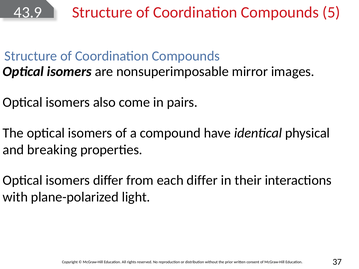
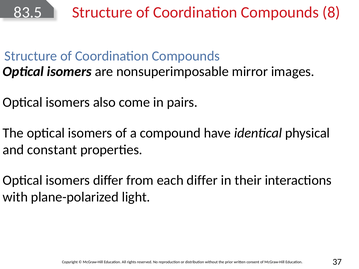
43.9: 43.9 -> 83.5
5: 5 -> 8
breaking: breaking -> constant
